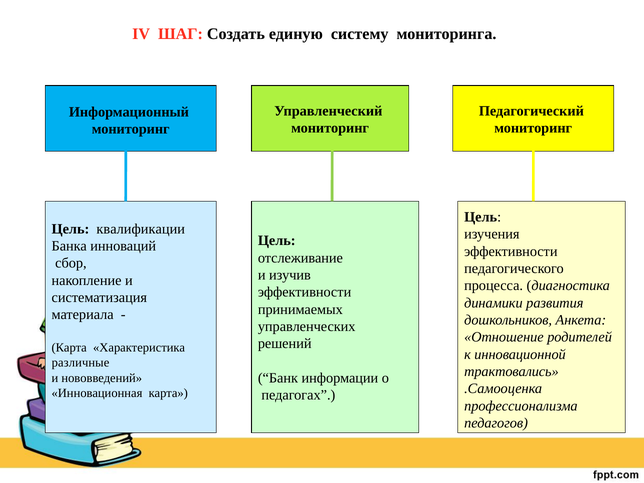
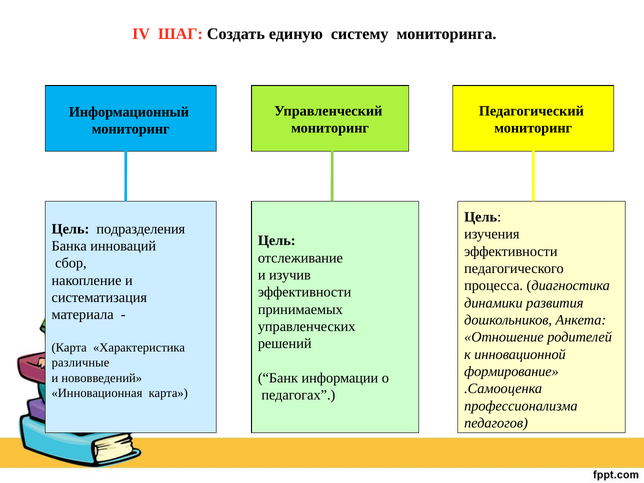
квалификации: квалификации -> подразделения
трактовались: трактовались -> формирование
